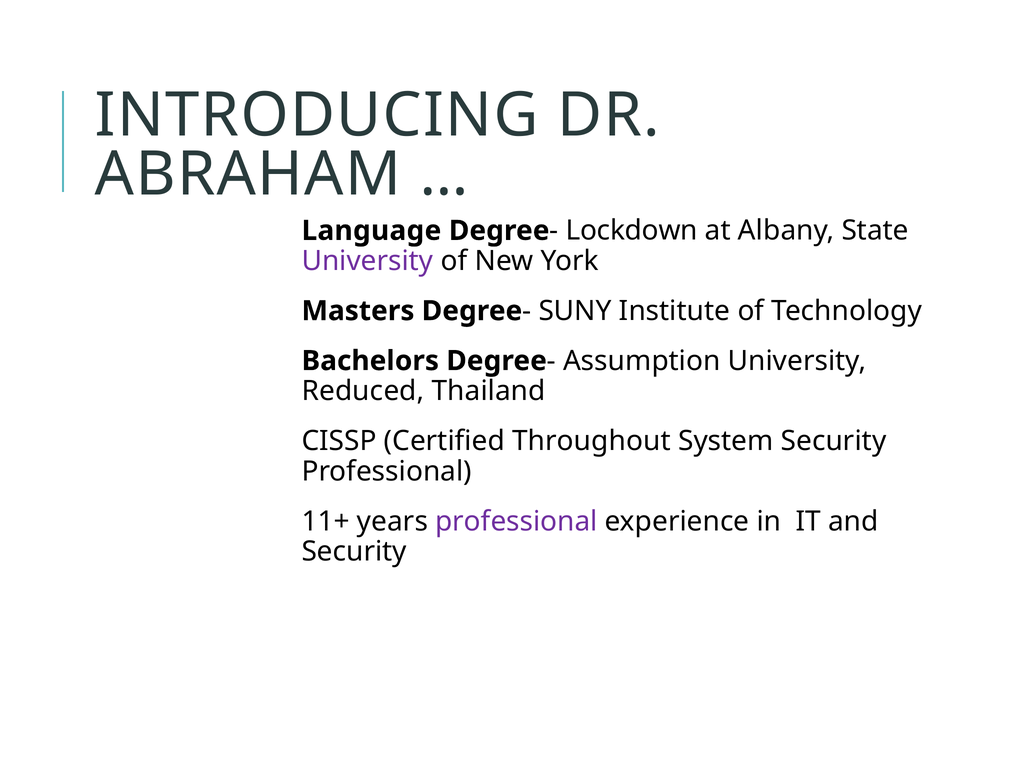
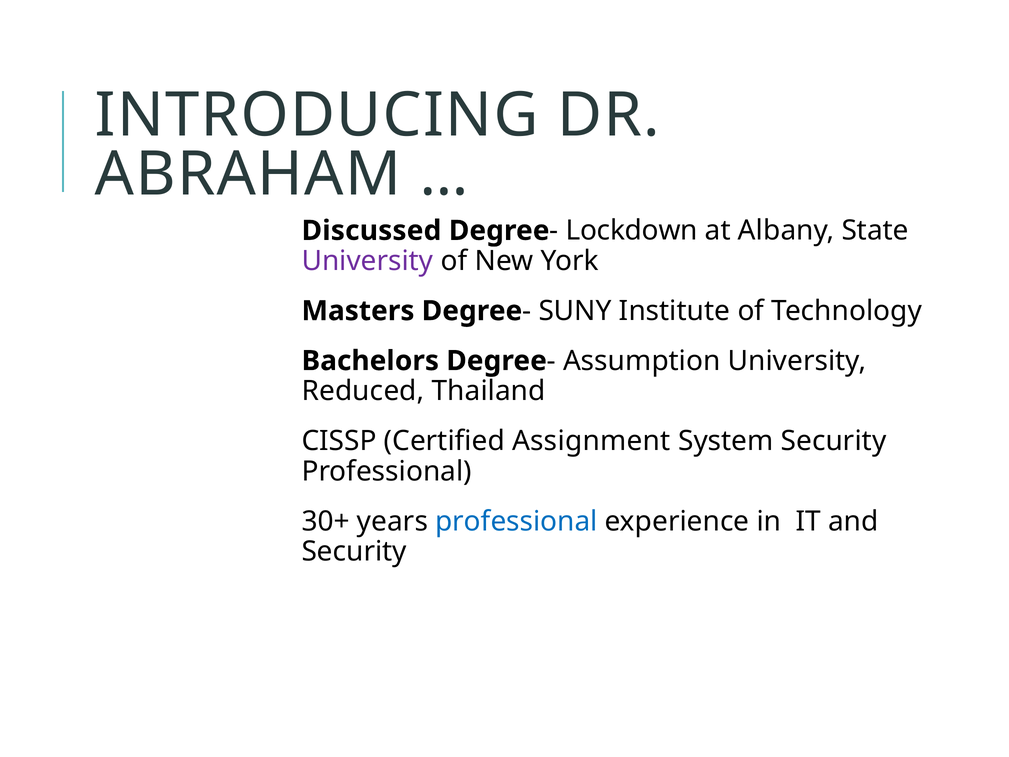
Language: Language -> Discussed
Throughout: Throughout -> Assignment
11+: 11+ -> 30+
professional at (516, 521) colour: purple -> blue
